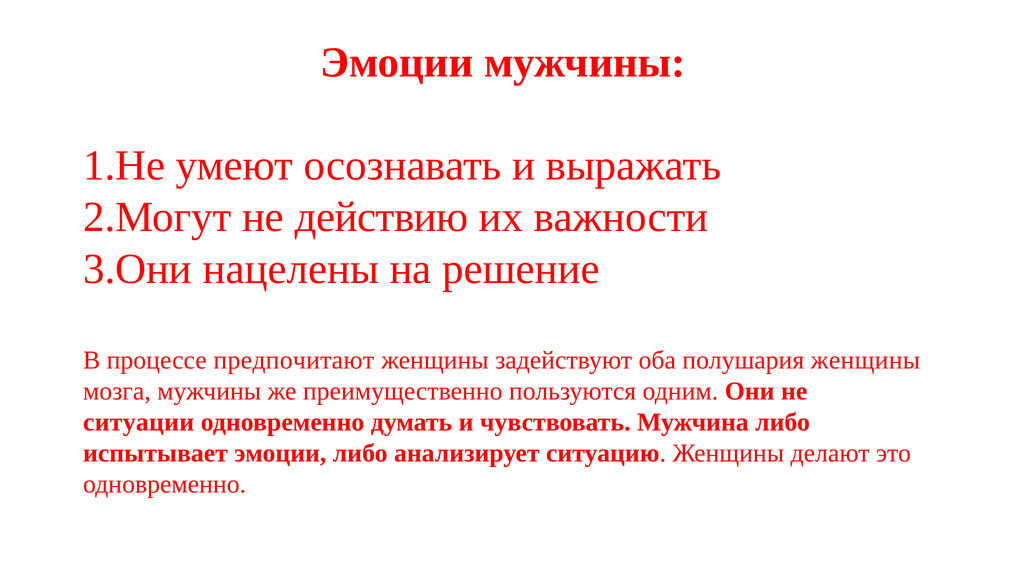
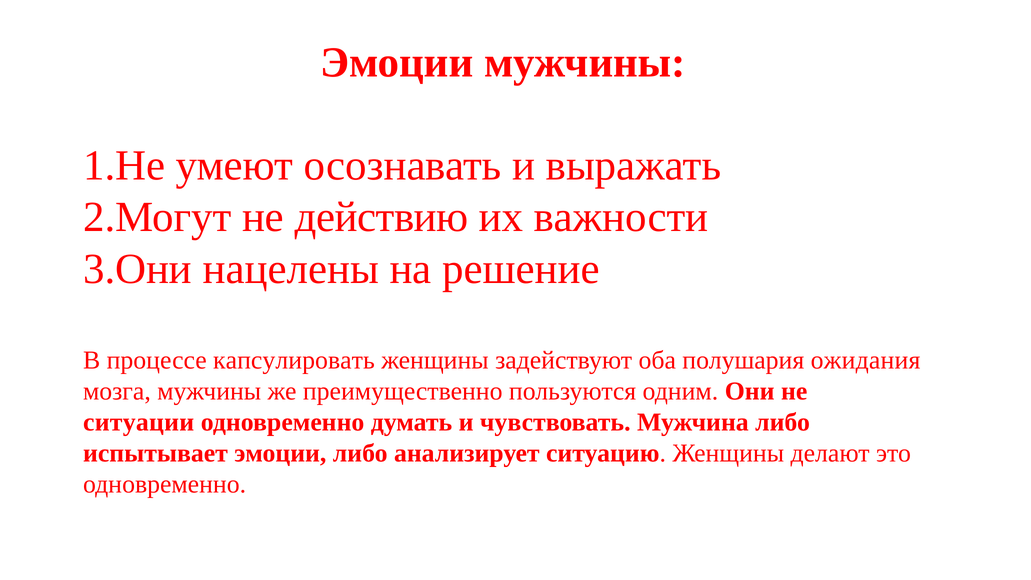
предпочитают: предпочитают -> капсулировать
полушария женщины: женщины -> ожидания
